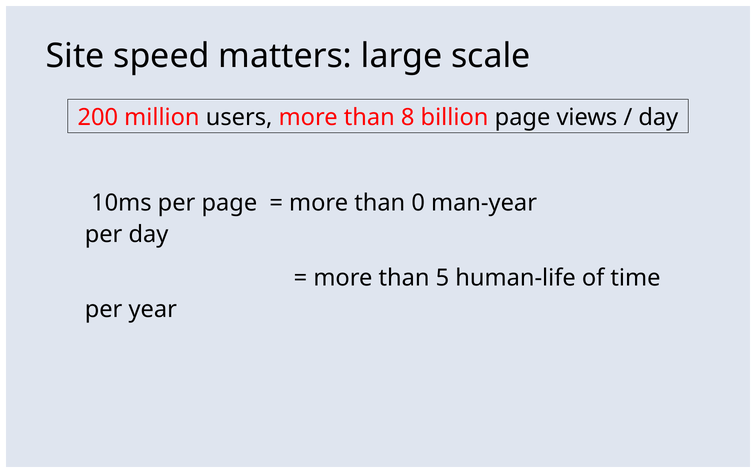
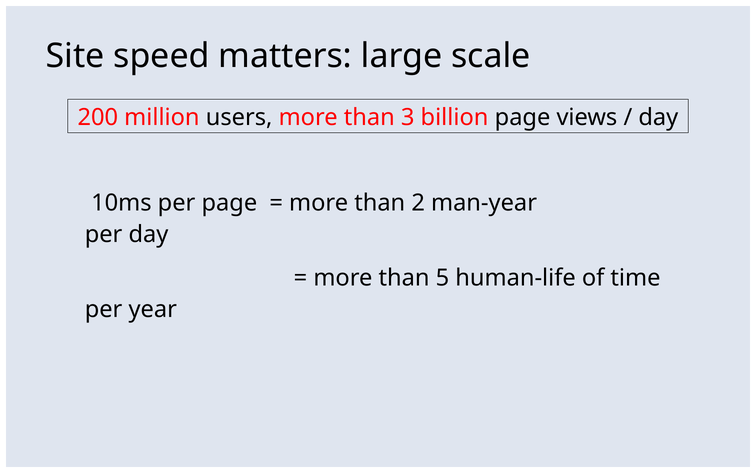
8: 8 -> 3
0: 0 -> 2
